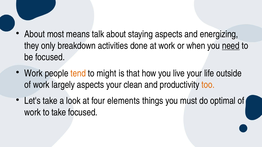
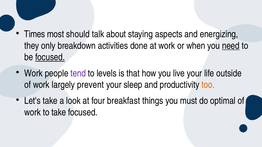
About at (35, 34): About -> Times
means: means -> should
focused at (50, 57) underline: none -> present
tend colour: orange -> purple
might: might -> levels
largely aspects: aspects -> prevent
clean: clean -> sleep
elements: elements -> breakfast
